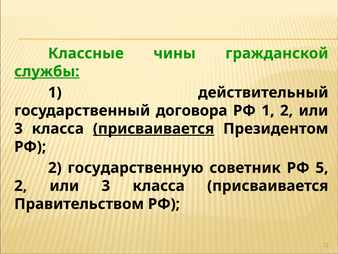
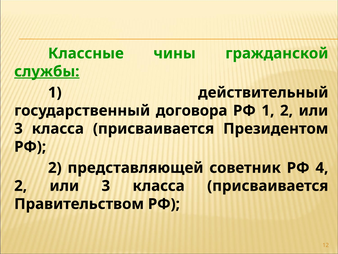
присваивается at (154, 128) underline: present -> none
государственную: государственную -> представляющей
5: 5 -> 4
